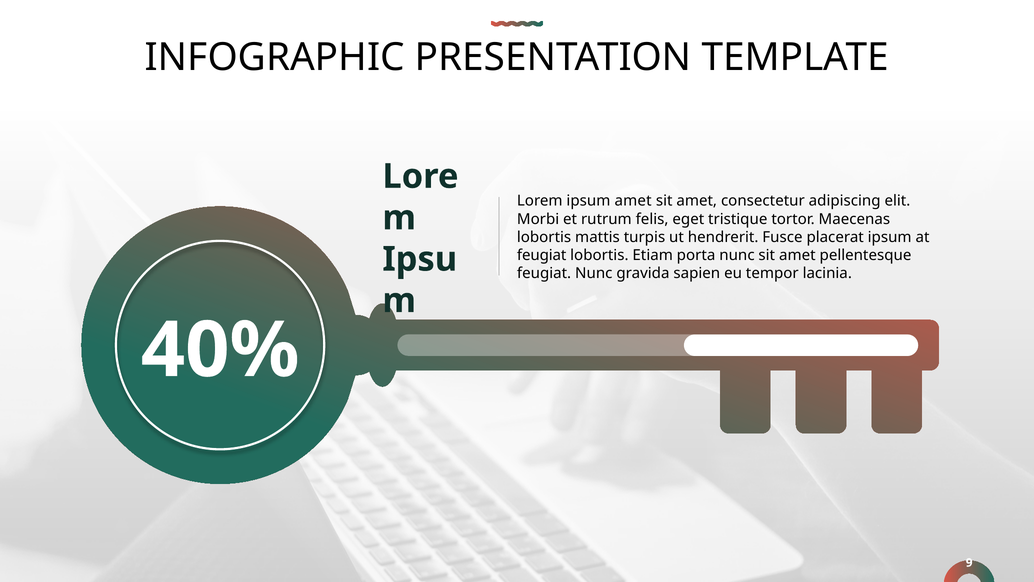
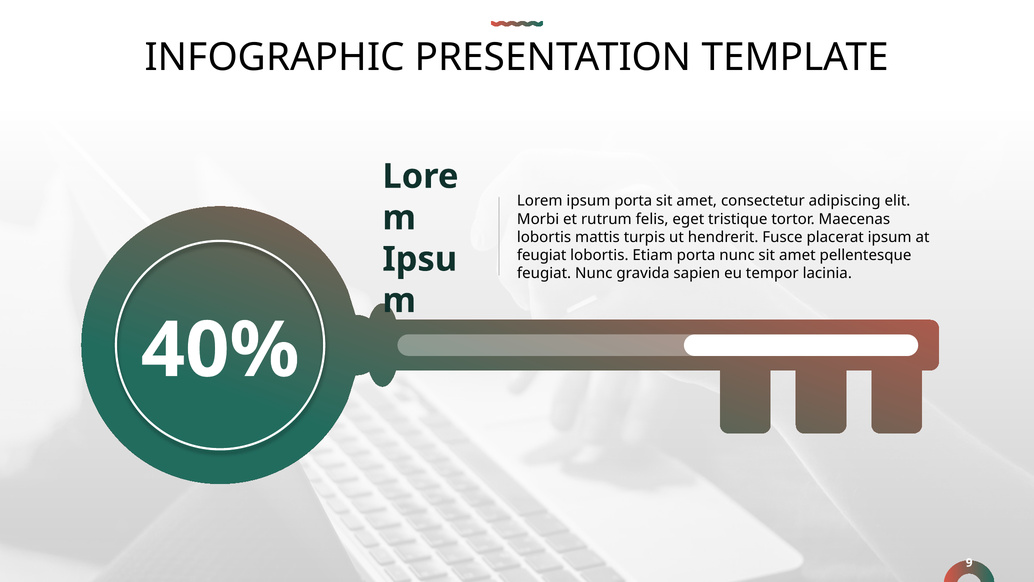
ipsum amet: amet -> porta
